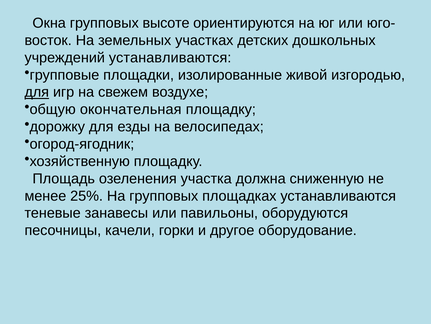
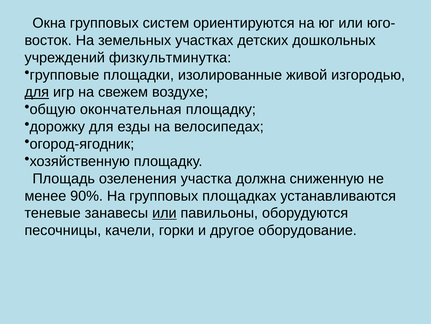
высоте: высоте -> систем
учреждений устанавливаются: устанавливаются -> физкультминутка
25%: 25% -> 90%
или at (164, 213) underline: none -> present
